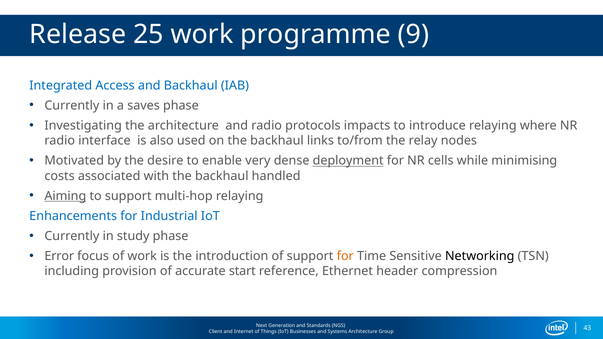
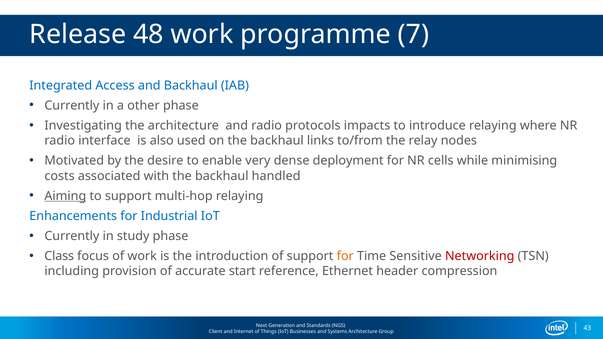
25: 25 -> 48
9: 9 -> 7
saves: saves -> other
deployment underline: present -> none
Error: Error -> Class
Networking colour: black -> red
